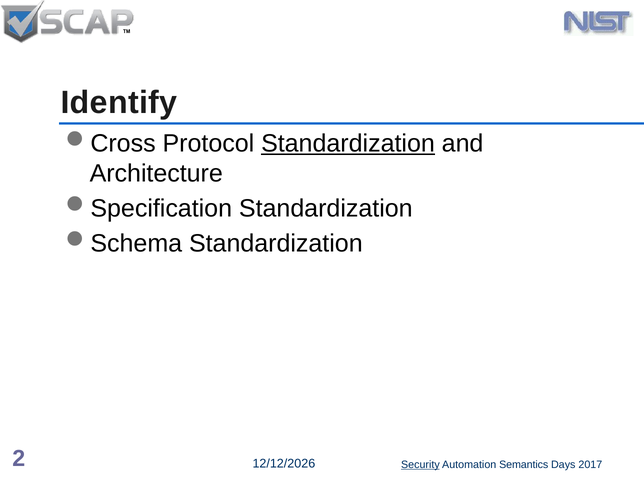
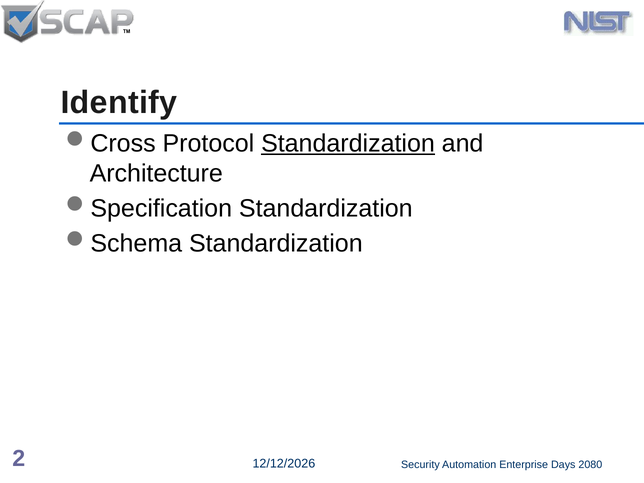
Security underline: present -> none
Semantics: Semantics -> Enterprise
2017: 2017 -> 2080
